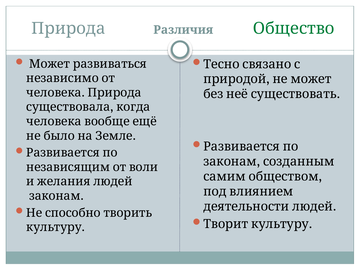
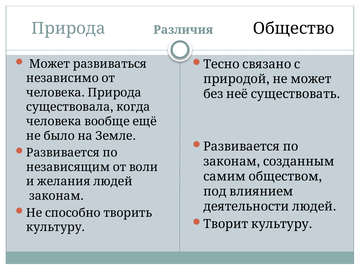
Общество colour: green -> black
